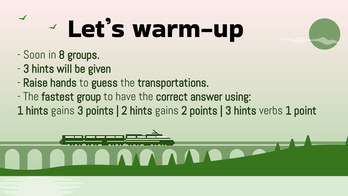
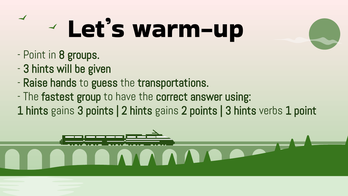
Soon at (34, 55): Soon -> Point
